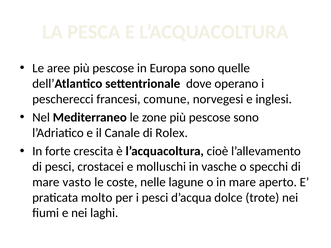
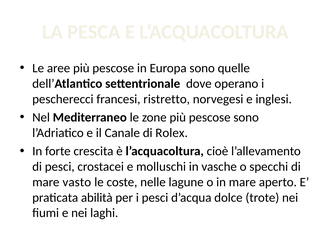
comune: comune -> ristretto
molto: molto -> abilità
